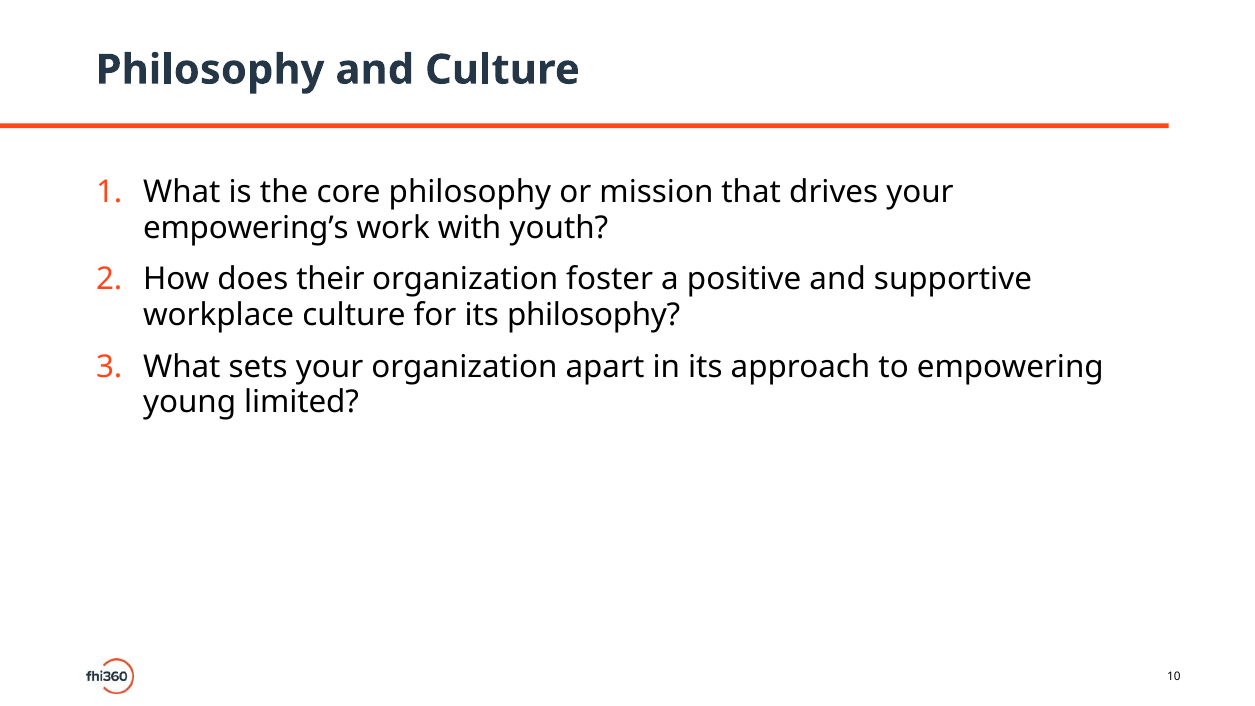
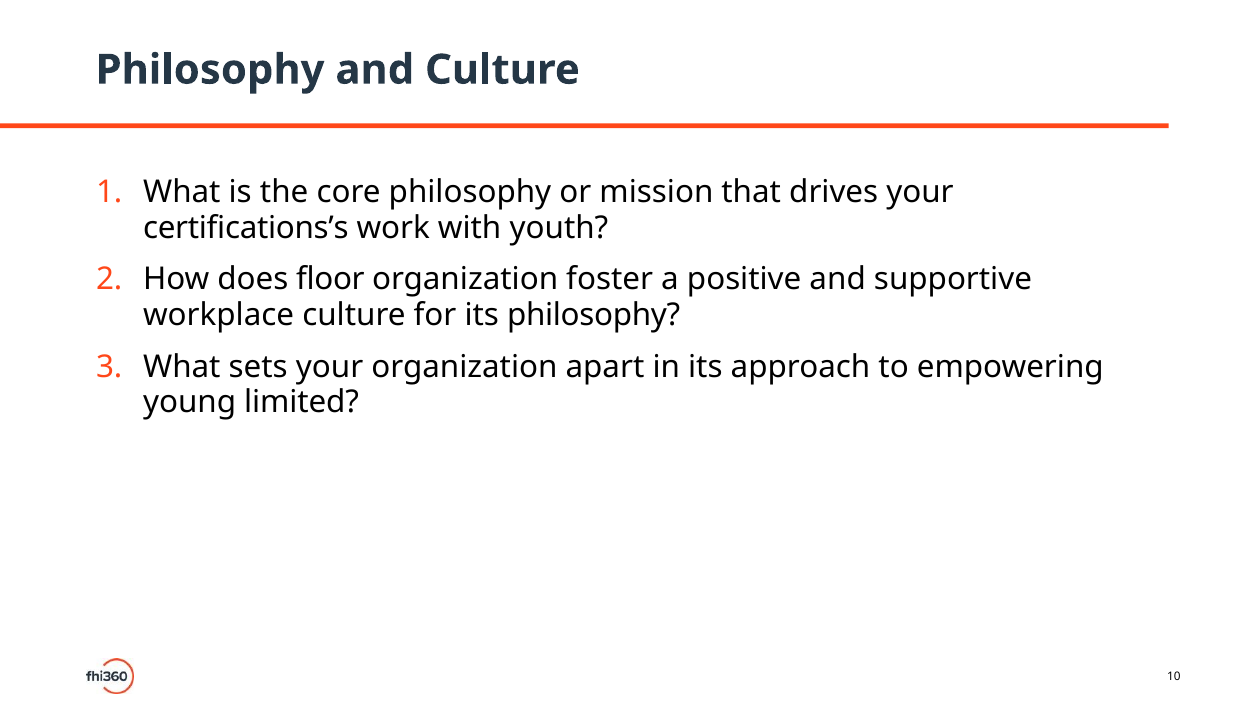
empowering’s: empowering’s -> certifications’s
their: their -> floor
